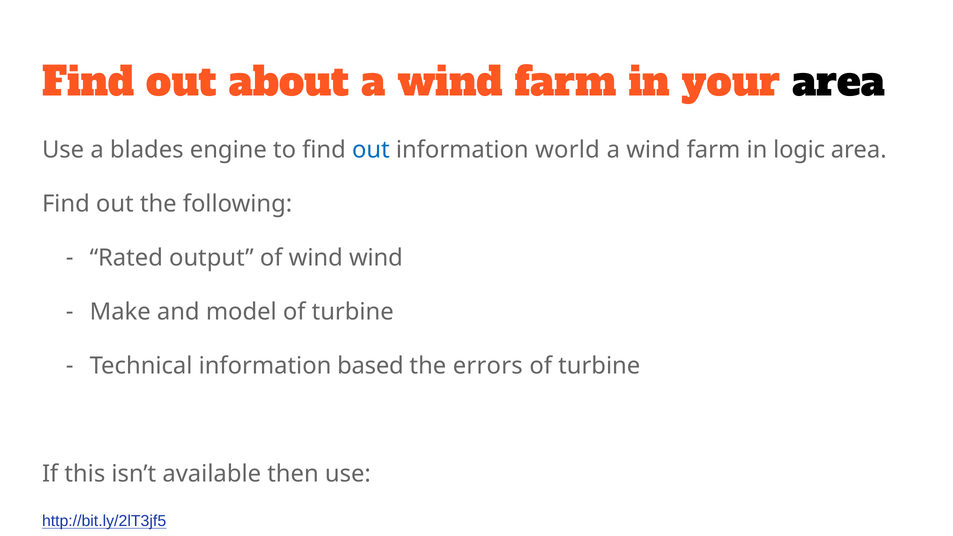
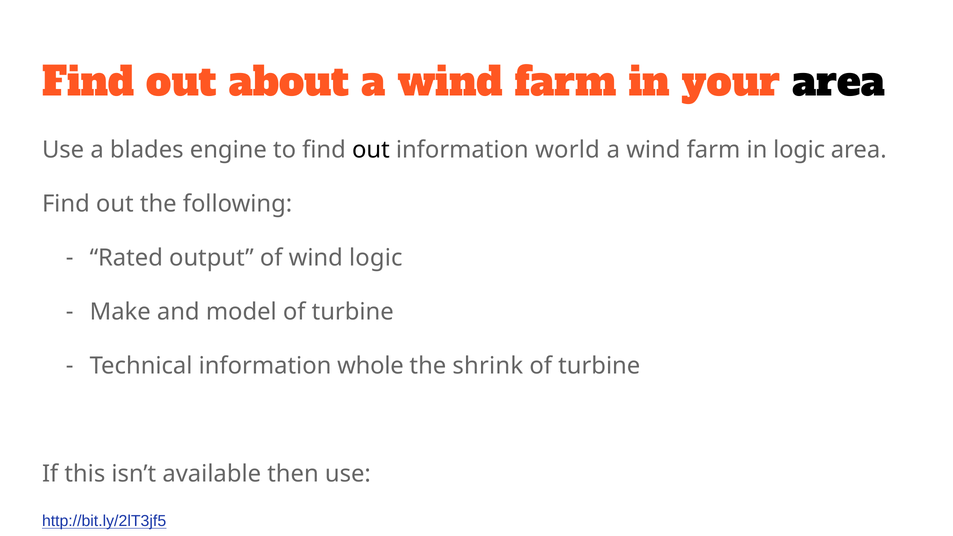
out at (371, 150) colour: blue -> black
wind wind: wind -> logic
based: based -> whole
errors: errors -> shrink
